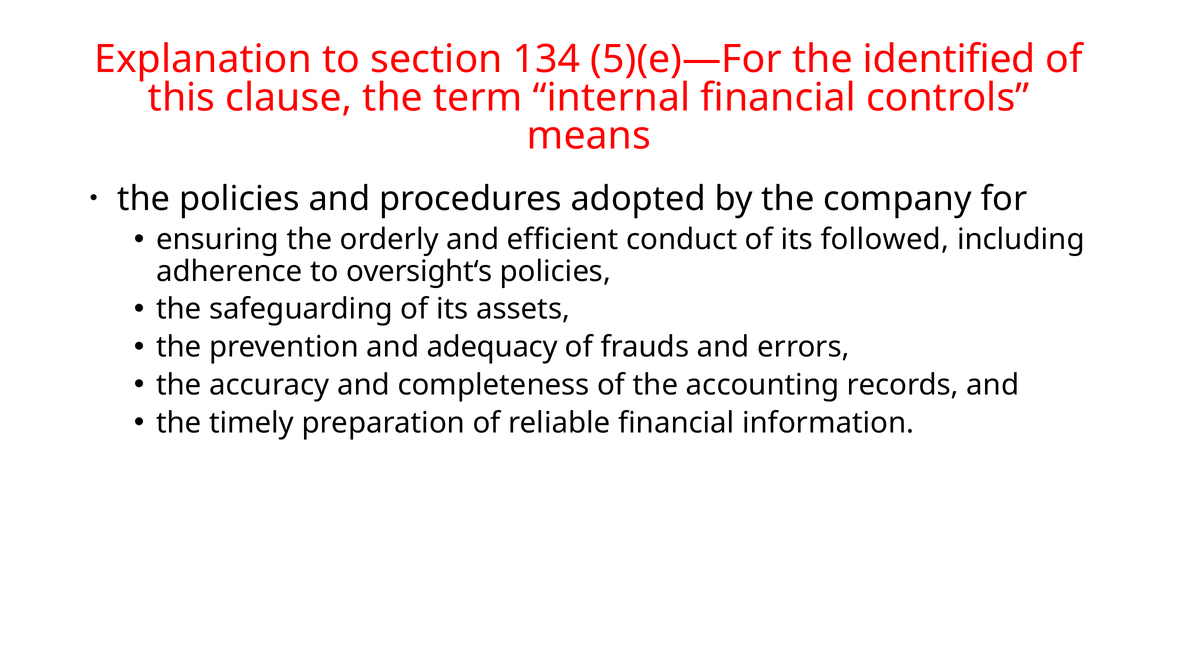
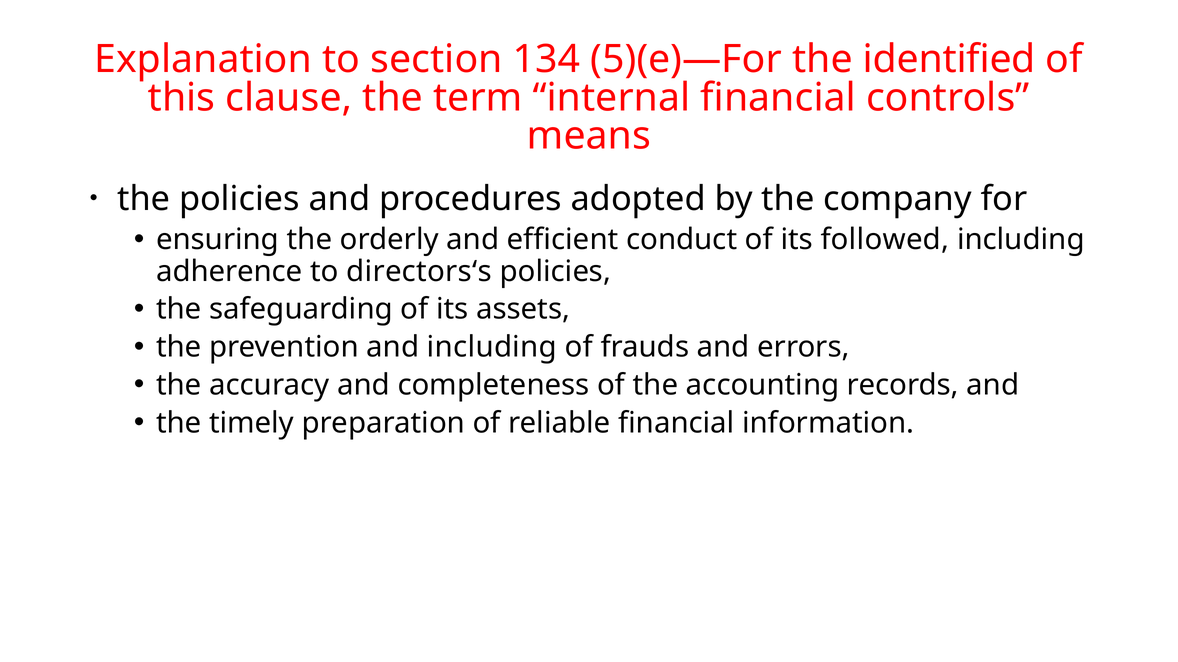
oversight‘s: oversight‘s -> directors‘s
and adequacy: adequacy -> including
